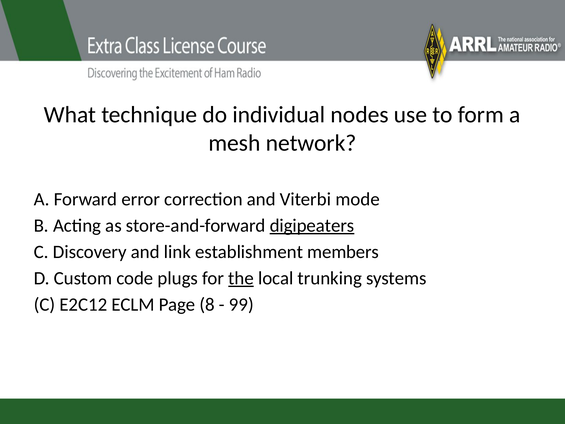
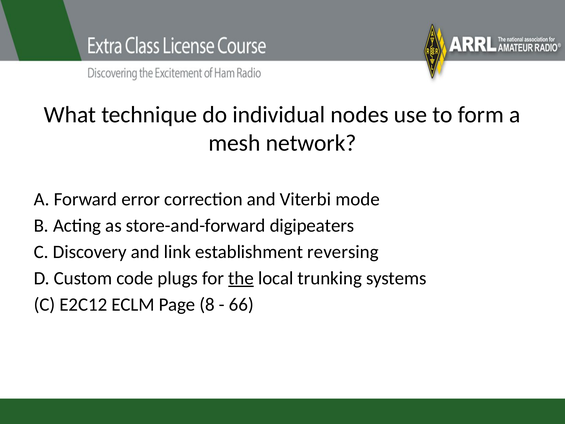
digipeaters underline: present -> none
members: members -> reversing
99: 99 -> 66
